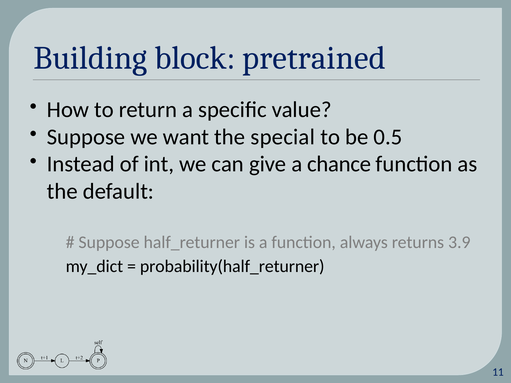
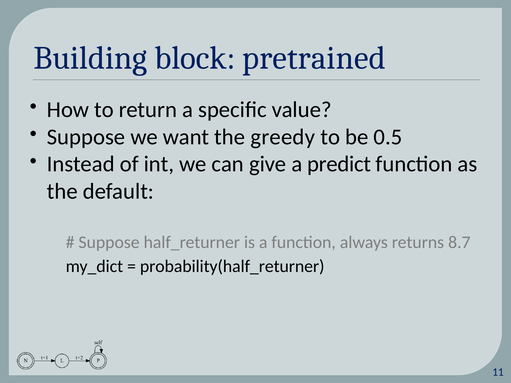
special: special -> greedy
chance: chance -> predict
3.9: 3.9 -> 8.7
